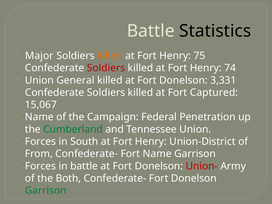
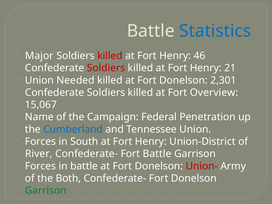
Statistics colour: black -> blue
killed at (110, 56) colour: orange -> red
75: 75 -> 46
74: 74 -> 21
General: General -> Needed
3,331: 3,331 -> 2,301
Captured: Captured -> Overview
Cumberland colour: green -> blue
From: From -> River
Fort Name: Name -> Battle
